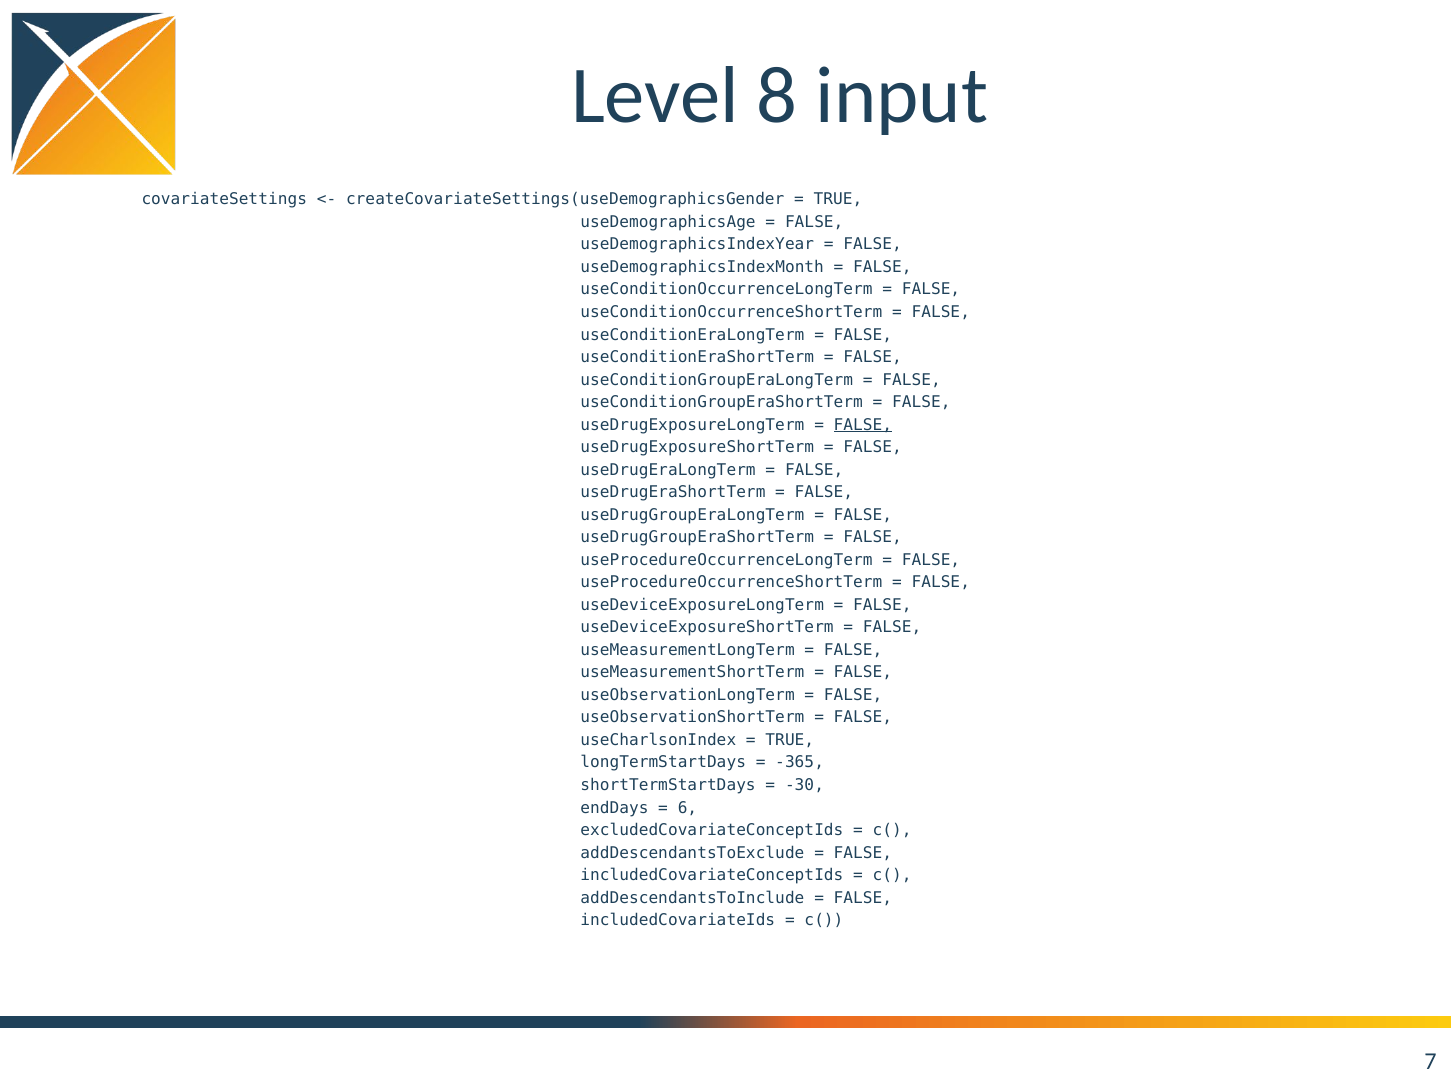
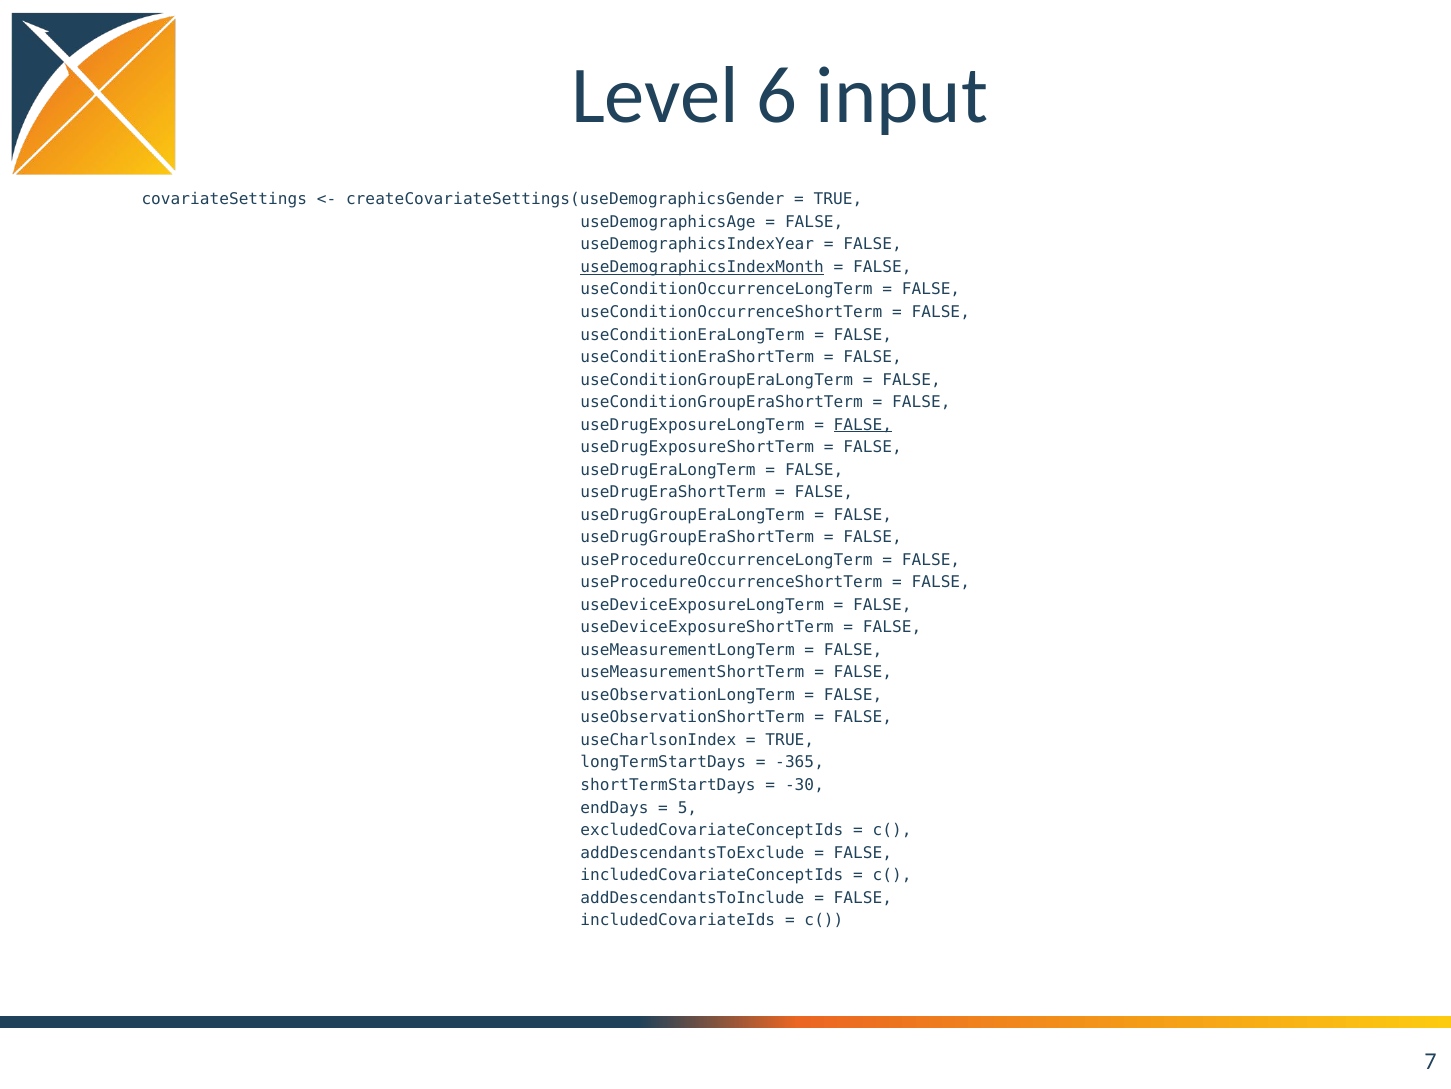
8: 8 -> 6
useDemographicsIndexMonth underline: none -> present
6: 6 -> 5
